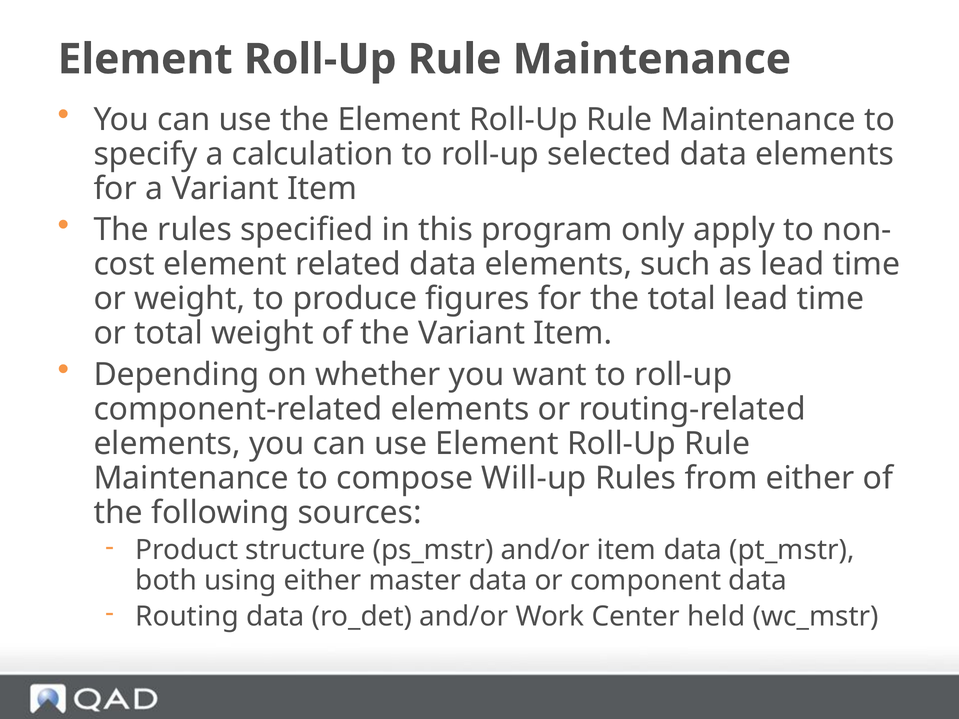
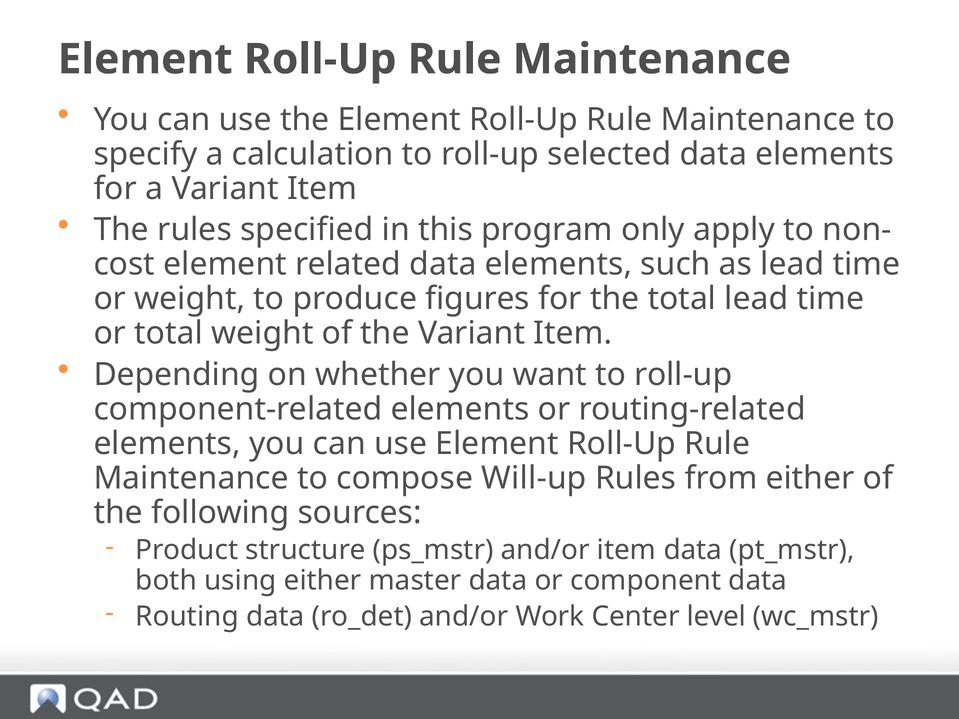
held: held -> level
